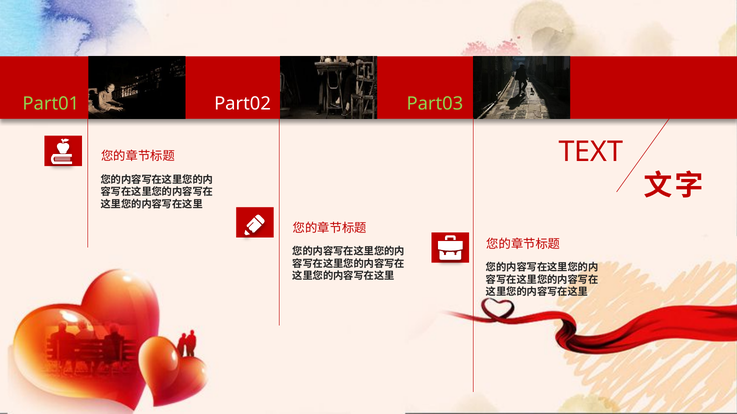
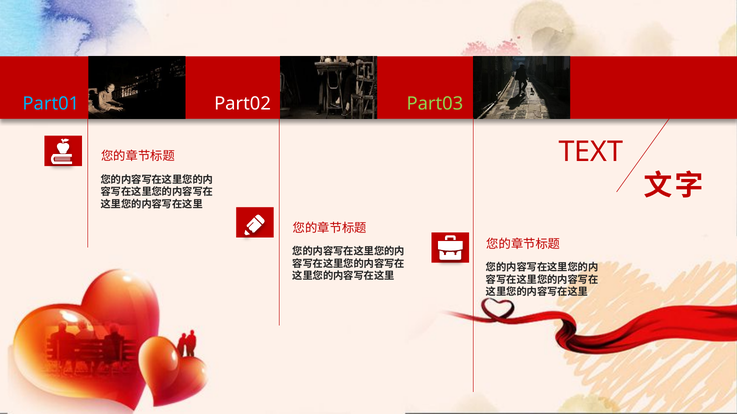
Part01 colour: light green -> light blue
